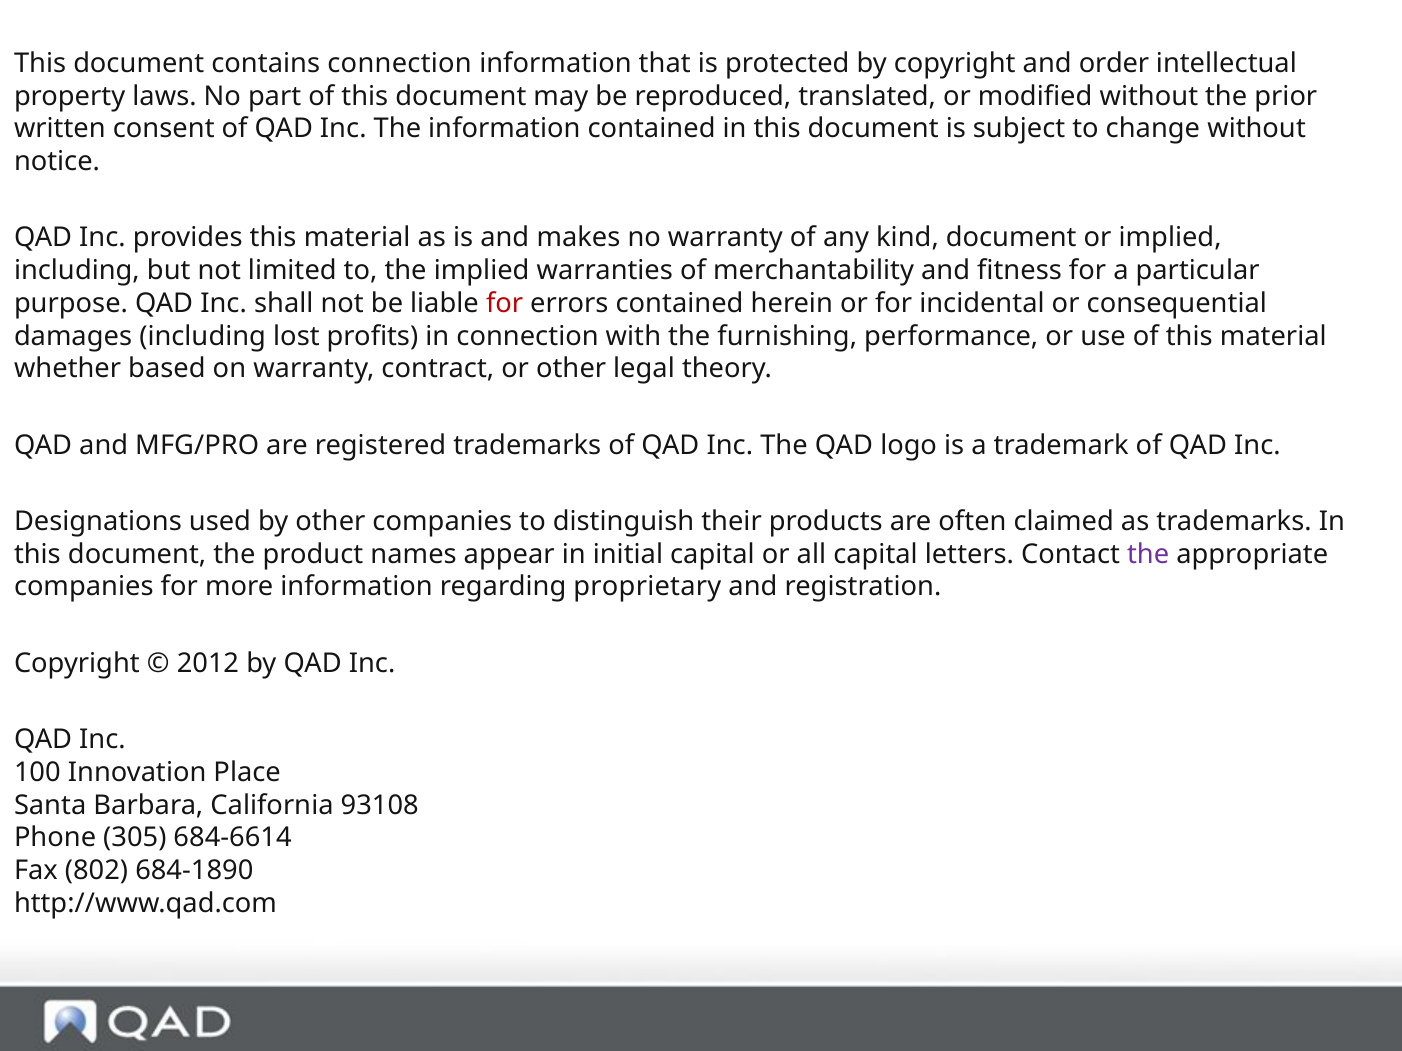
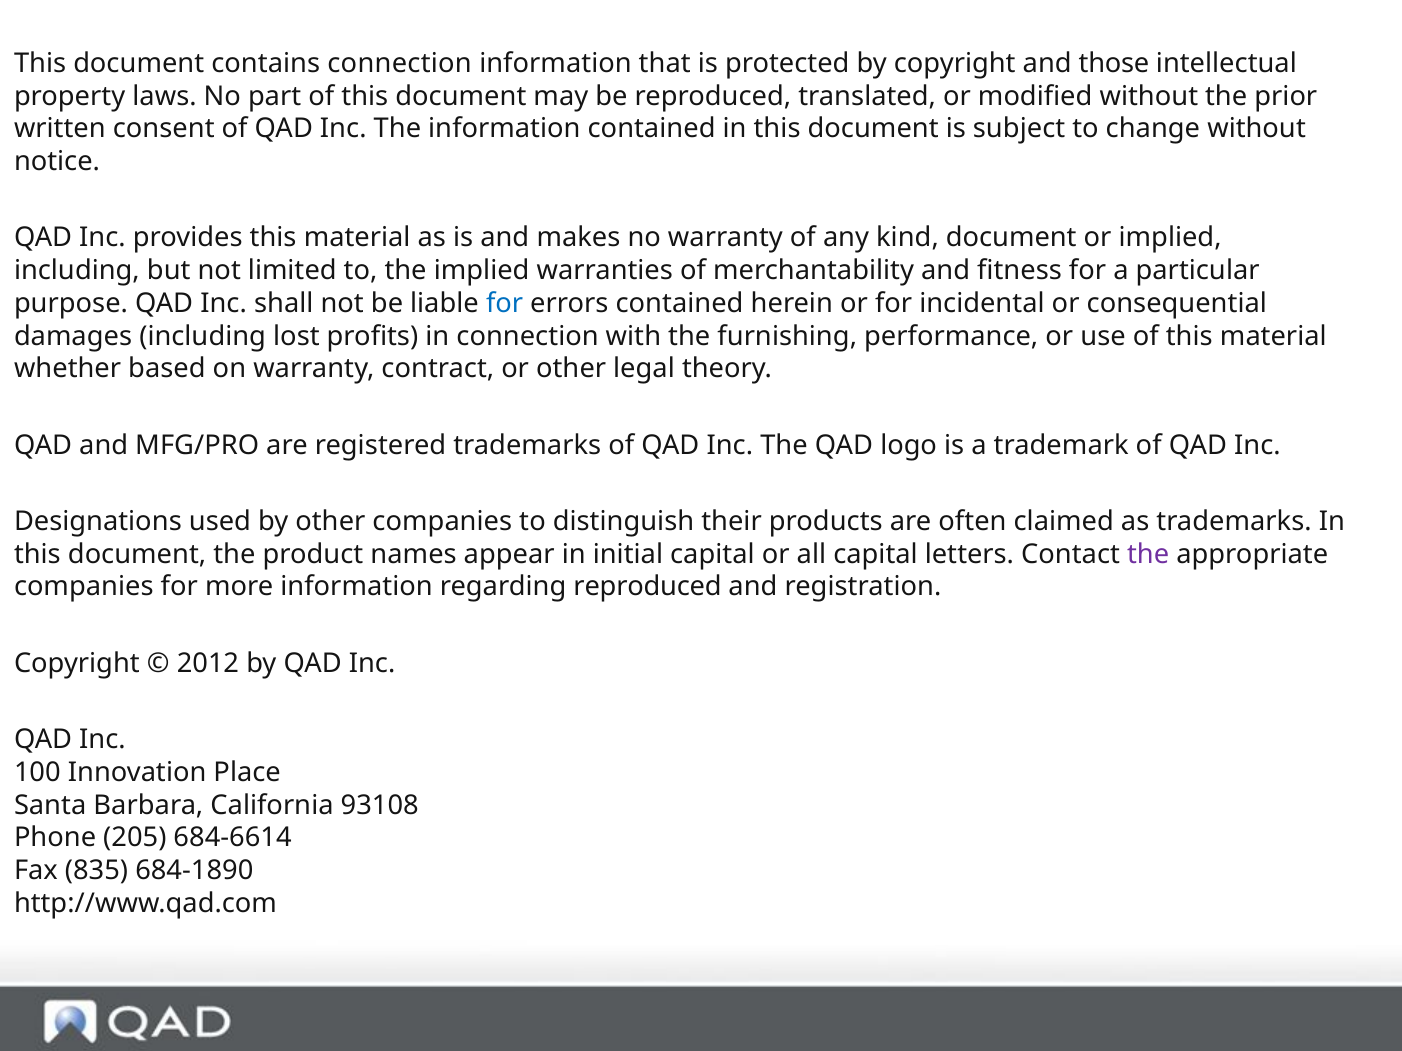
order: order -> those
for at (505, 304) colour: red -> blue
regarding proprietary: proprietary -> reproduced
305: 305 -> 205
802: 802 -> 835
